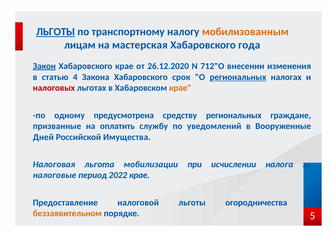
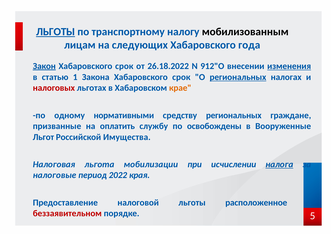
мобилизованным colour: orange -> black
мастерская: мастерская -> следующих
Закон Хабаровского крае: крае -> срок
26.12.2020: 26.12.2020 -> 26.18.2022
712"О: 712"О -> 912"О
изменения underline: none -> present
4: 4 -> 1
предусмотрена: предусмотрена -> нормативными
уведомлений: уведомлений -> освобождены
Дней: Дней -> Льгот
налога underline: none -> present
2022 крае: крае -> края
огородничества: огородничества -> расположенное
беззаявительном colour: orange -> red
